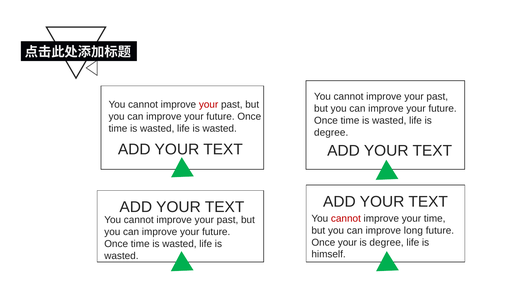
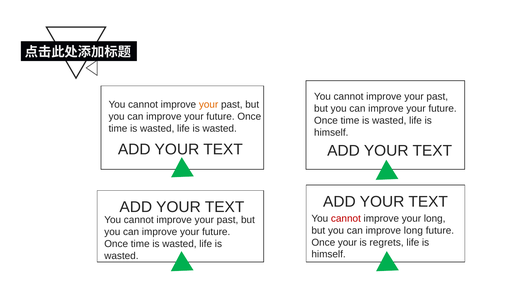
your at (209, 105) colour: red -> orange
degree at (331, 132): degree -> himself
your time: time -> long
degree at (387, 242): degree -> regrets
